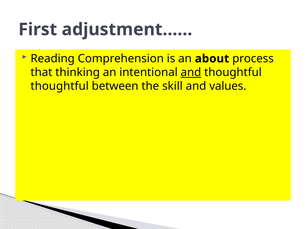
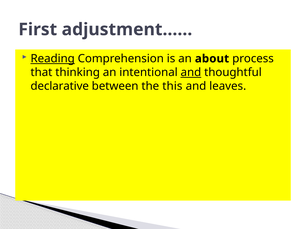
Reading underline: none -> present
thoughtful at (60, 86): thoughtful -> declarative
skill: skill -> this
values: values -> leaves
